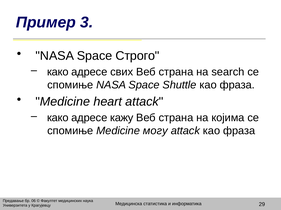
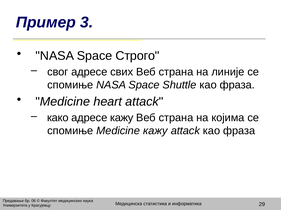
како at (58, 72): како -> свог
search: search -> линије
Medicine могу: могу -> кажу
